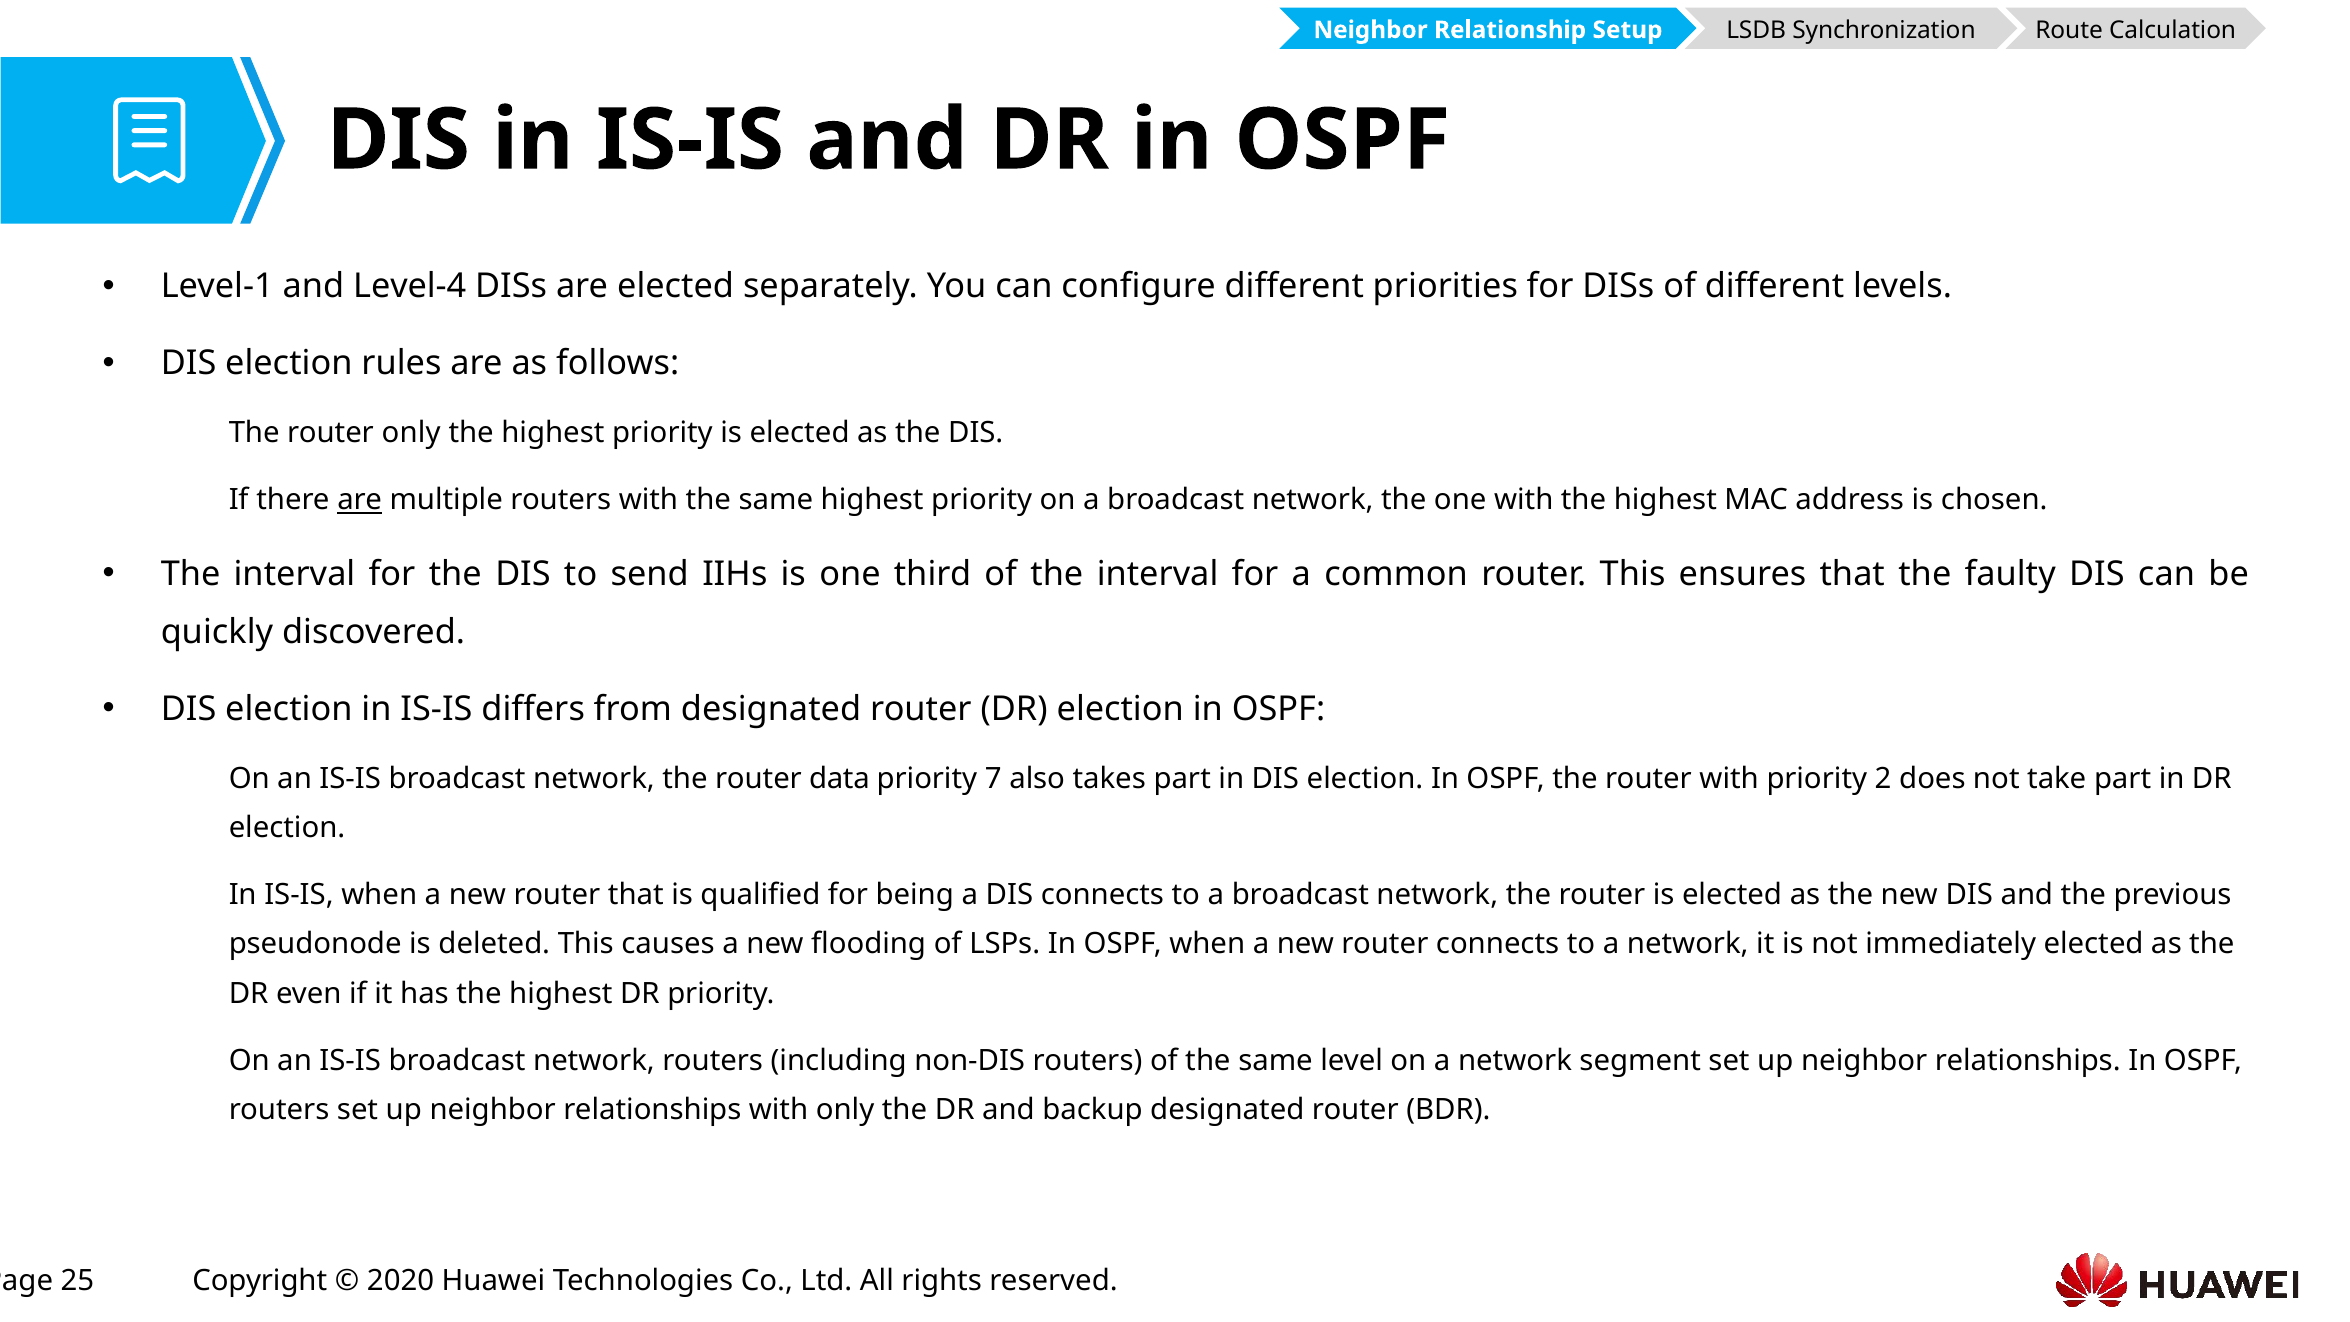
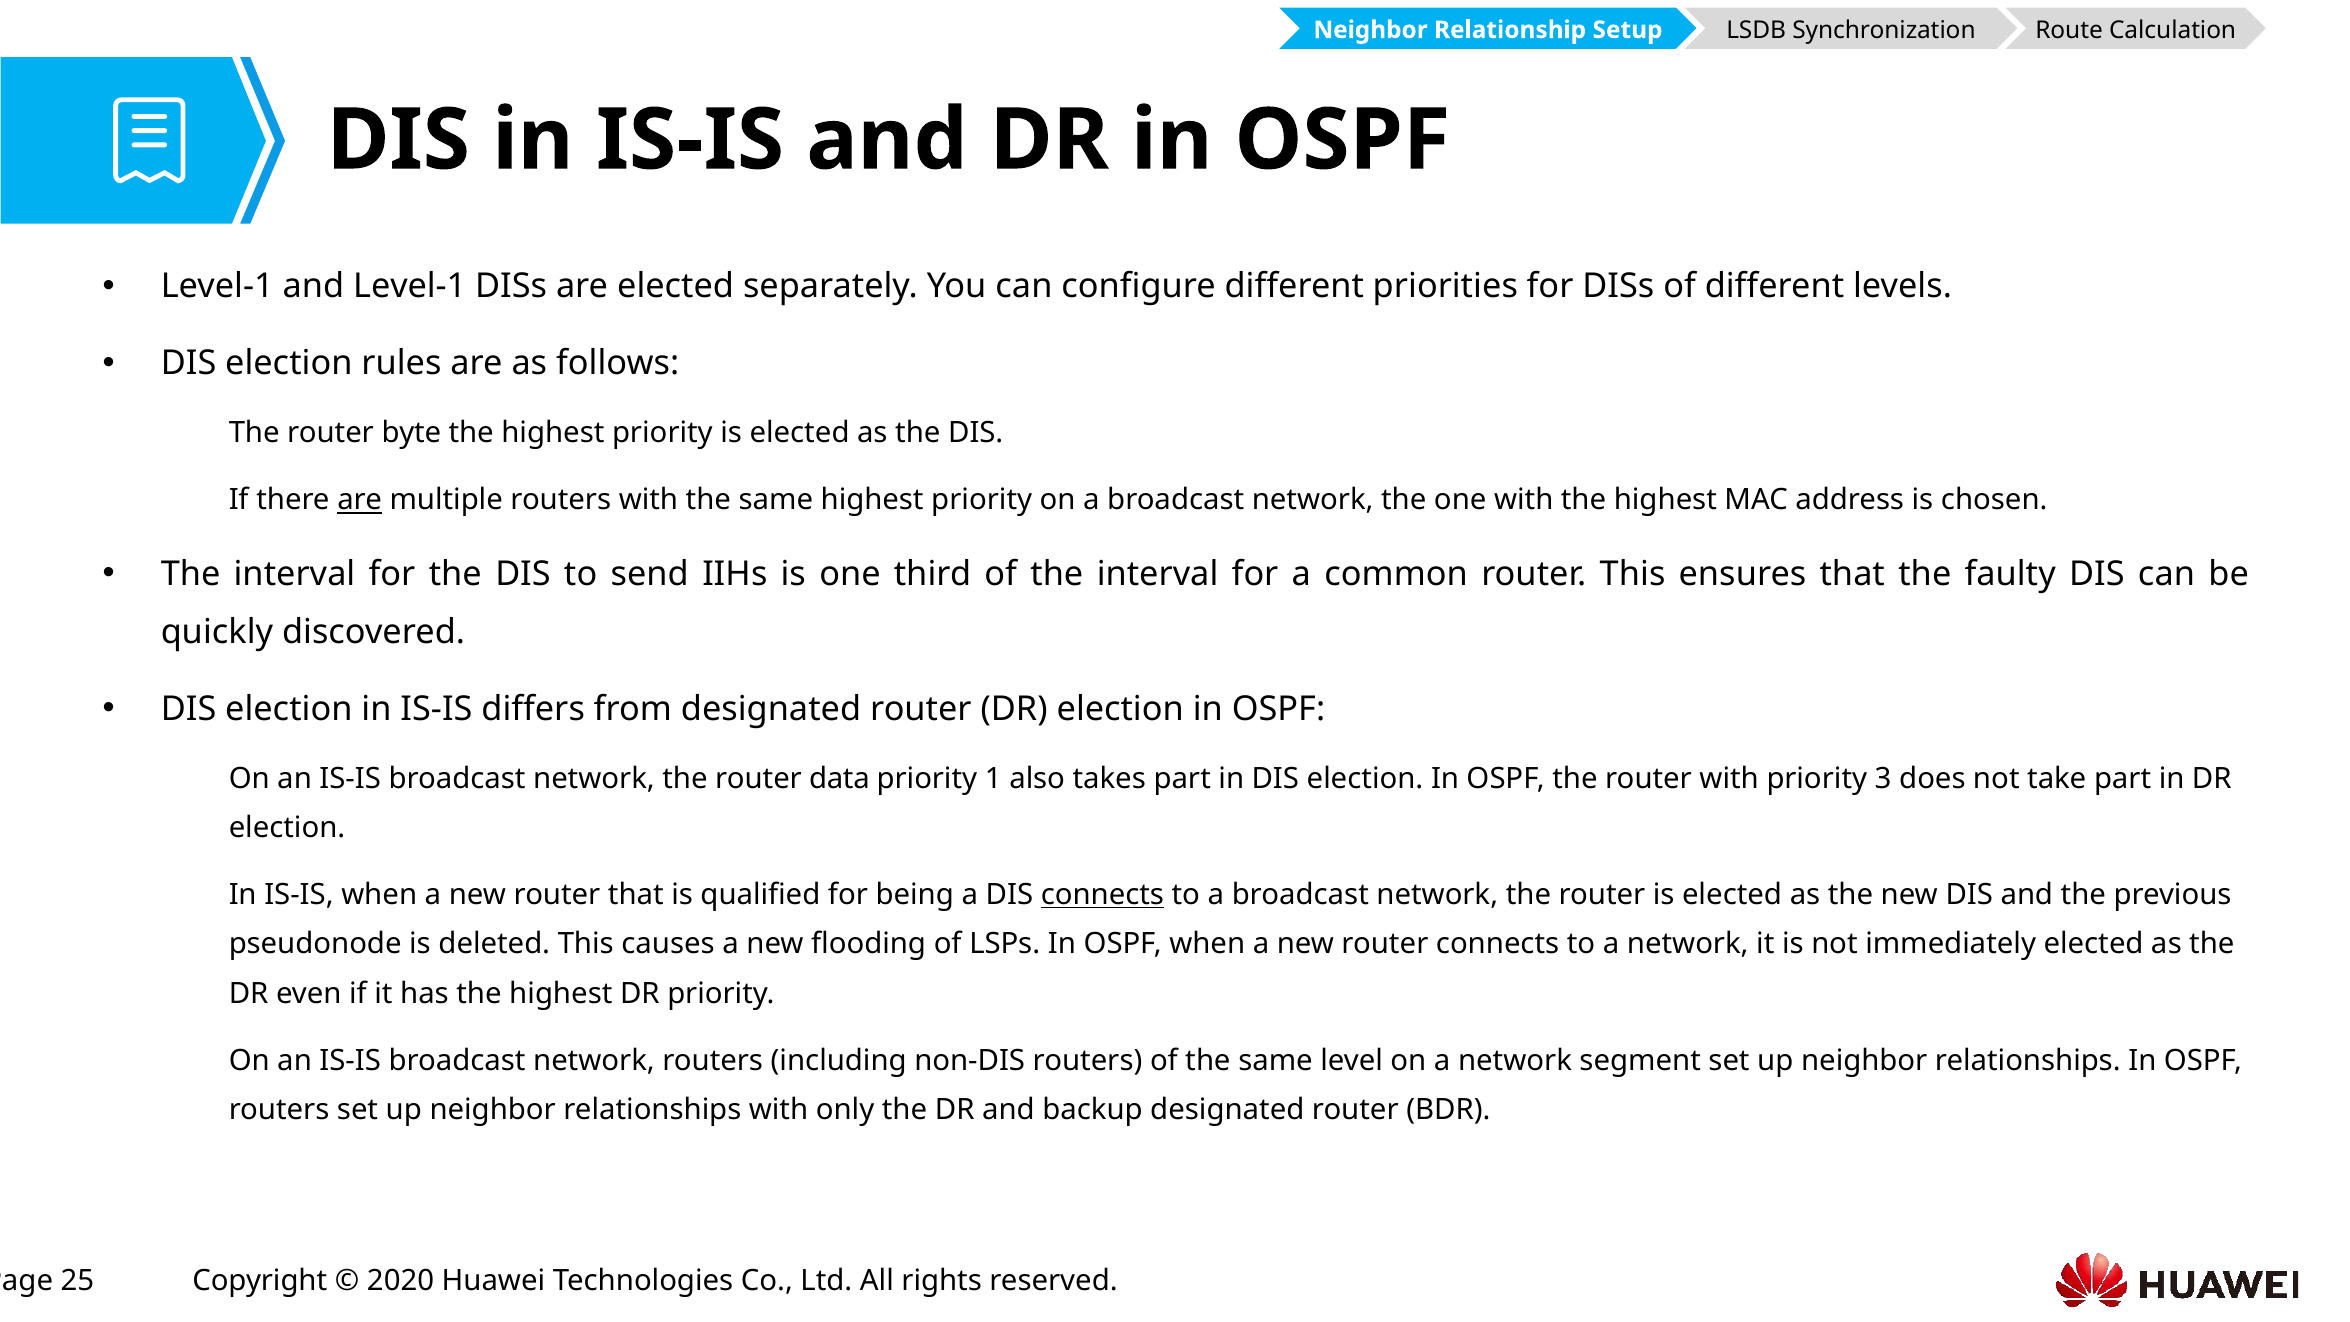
and Level-4: Level-4 -> Level-1
router only: only -> byte
7: 7 -> 1
2: 2 -> 3
connects at (1102, 895) underline: none -> present
